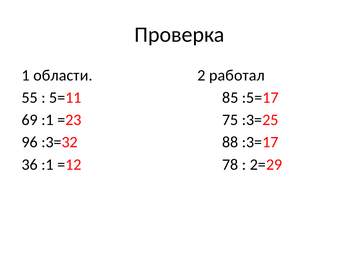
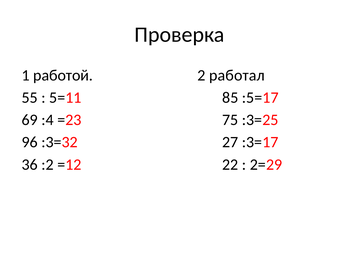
области: области -> работой
69 :1: :1 -> :4
88: 88 -> 27
36 :1: :1 -> :2
78: 78 -> 22
